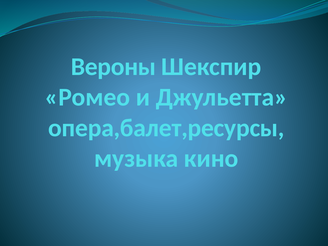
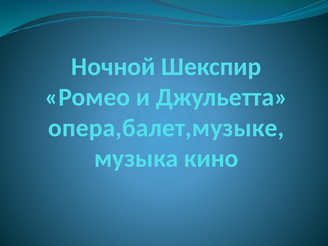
Вероны: Вероны -> Ночной
опера,балет,ресурсы: опера,балет,ресурсы -> опера,балет,музыке
